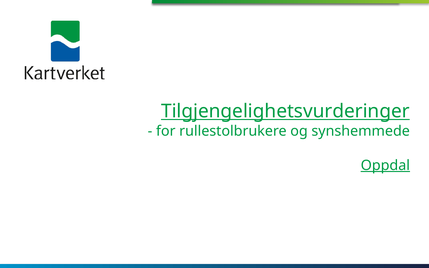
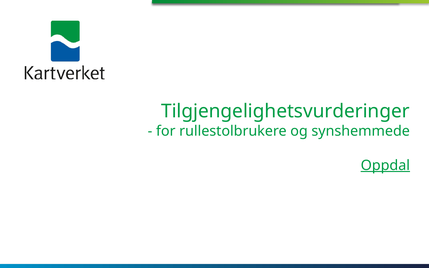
Tilgjengelighetsvurderinger underline: present -> none
